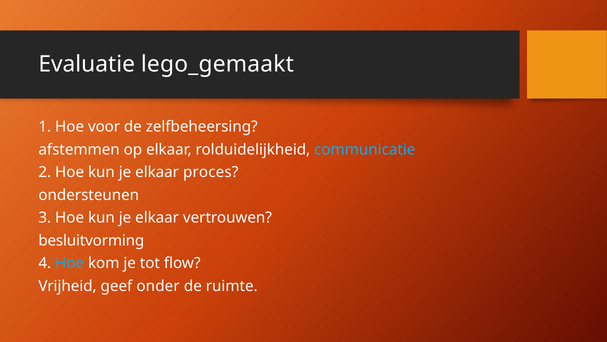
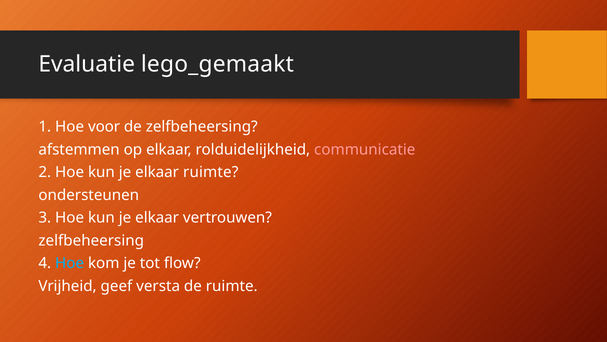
communicatie colour: light blue -> pink
elkaar proces: proces -> ruimte
besluitvorming at (91, 240): besluitvorming -> zelfbeheersing
onder: onder -> versta
